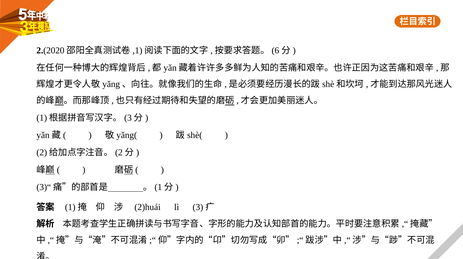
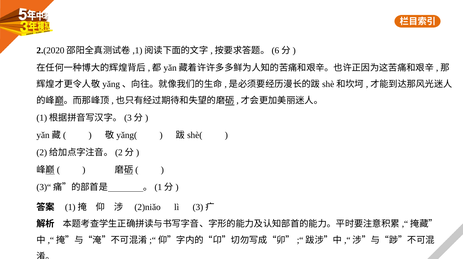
2)huái: 2)huái -> 2)niǎo
